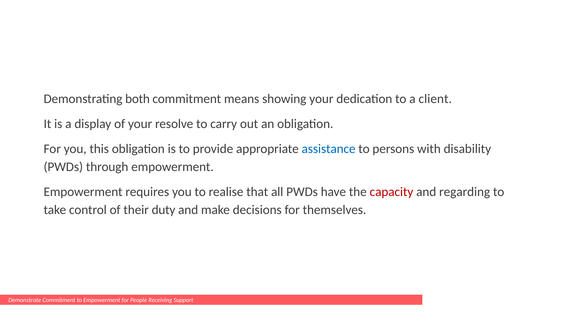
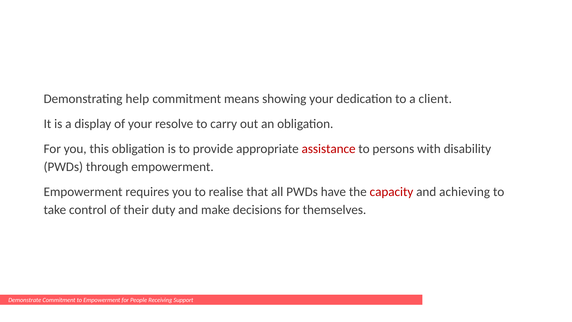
both: both -> help
assistance colour: blue -> red
regarding: regarding -> achieving
